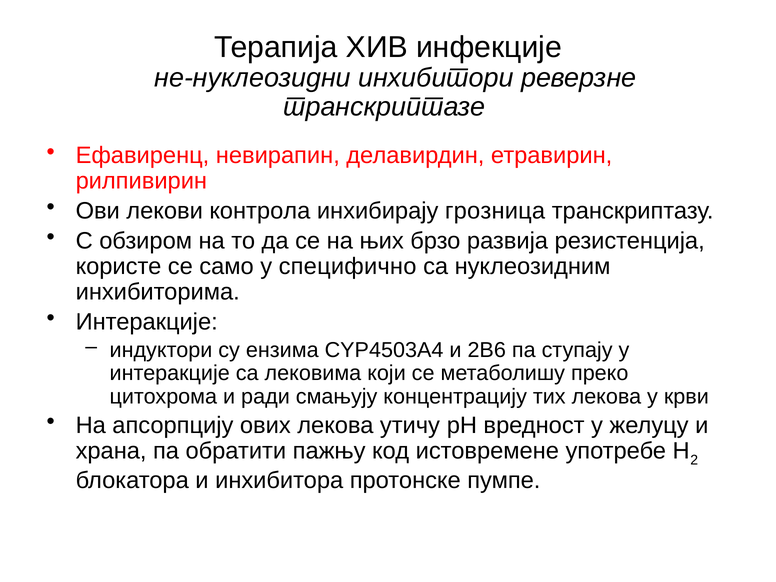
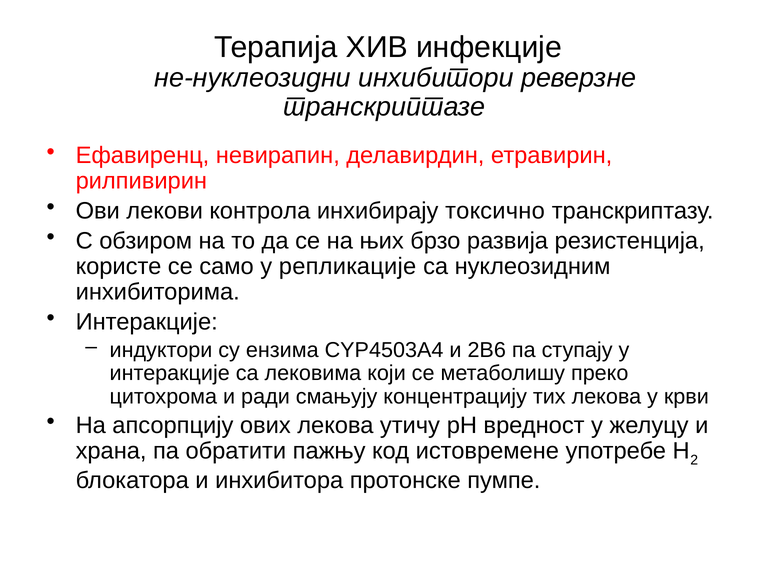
грозница: грозница -> токсично
специфично: специфично -> репликације
